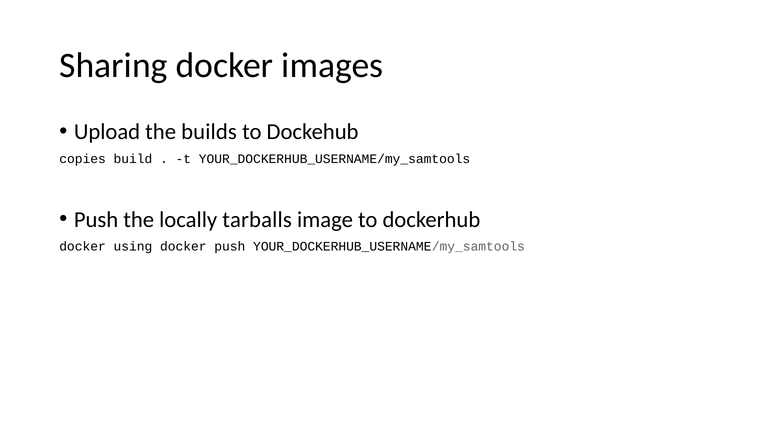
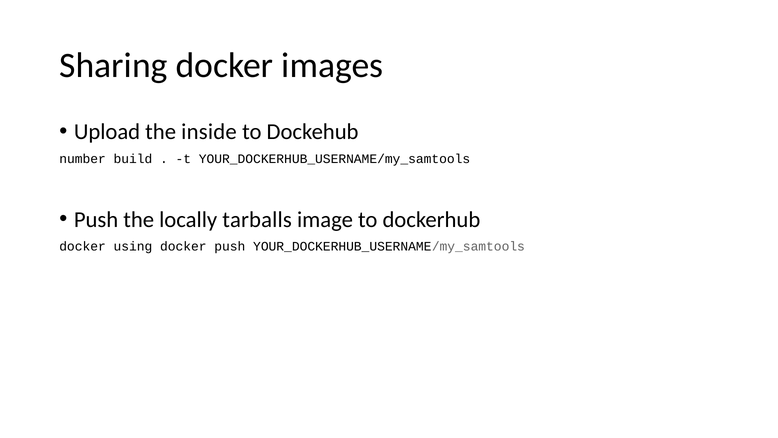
builds: builds -> inside
copies: copies -> number
